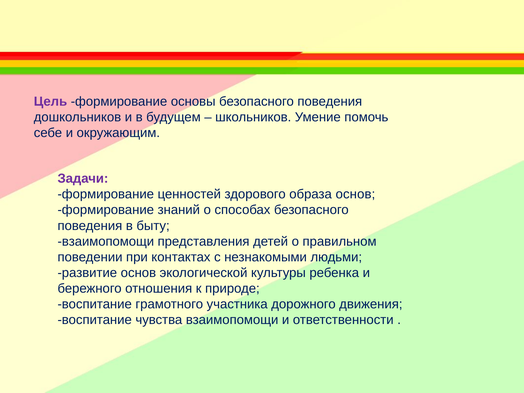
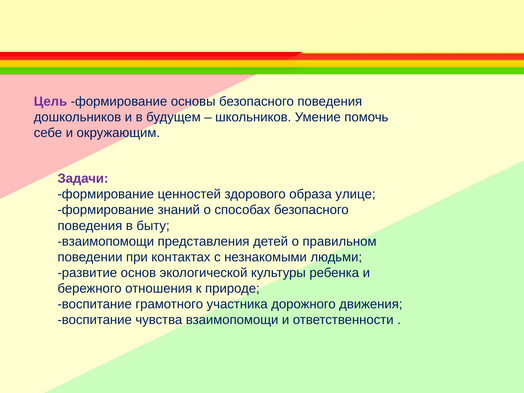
образа основ: основ -> улице
